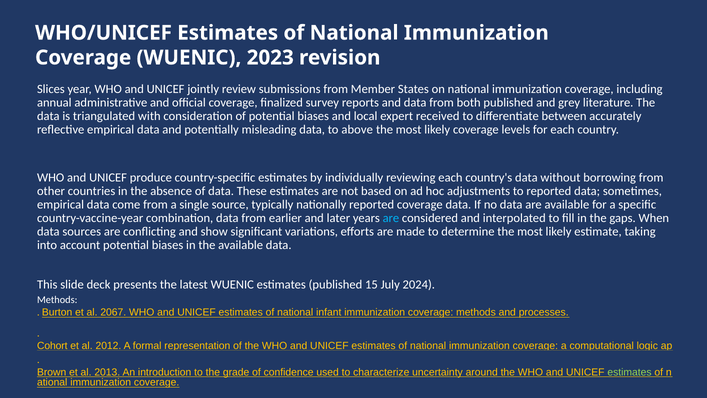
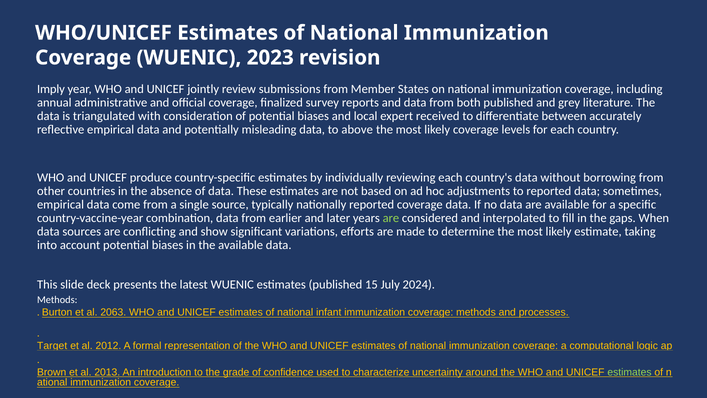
Slices: Slices -> Imply
are at (391, 218) colour: light blue -> light green
2067: 2067 -> 2063
Cohort: Cohort -> Target
